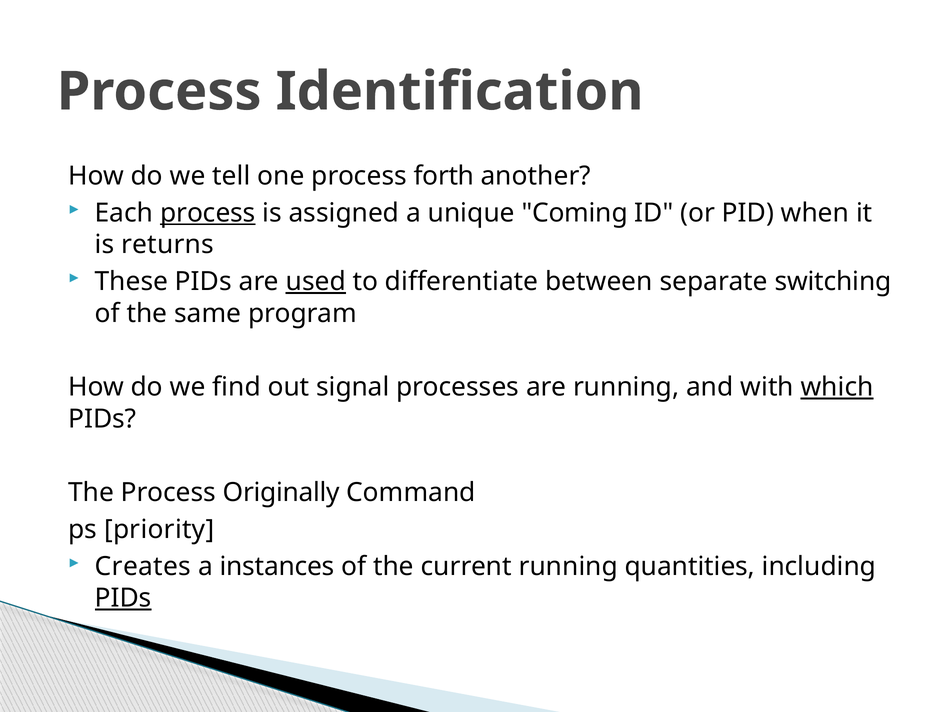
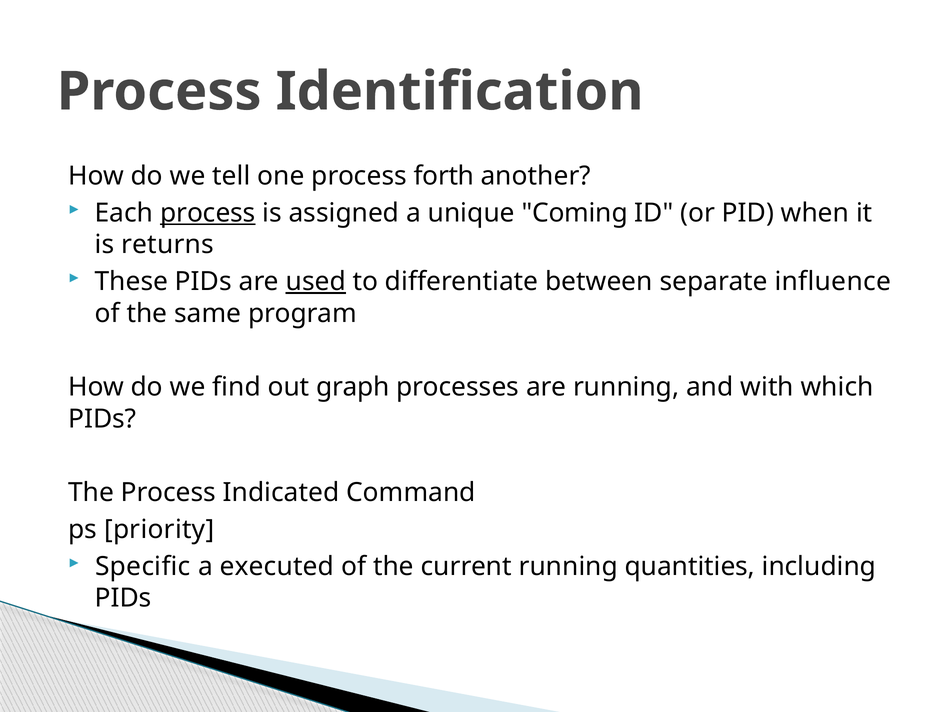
switching: switching -> influence
signal: signal -> graph
which underline: present -> none
Originally: Originally -> Indicated
Creates: Creates -> Specific
instances: instances -> executed
PIDs at (123, 598) underline: present -> none
